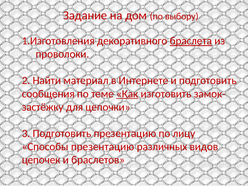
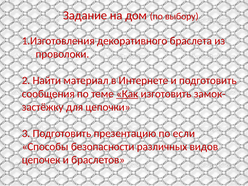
браслета underline: present -> none
лицу: лицу -> если
Способы презентацию: презентацию -> безопасности
